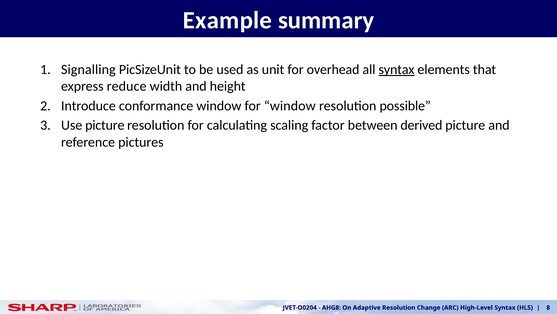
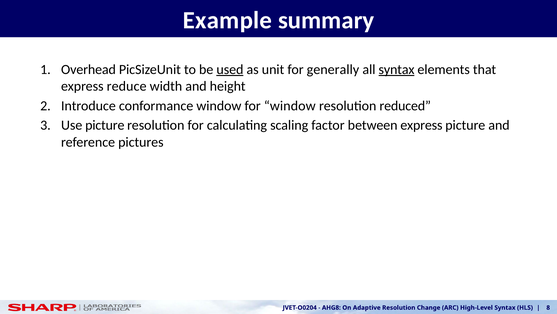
Signalling: Signalling -> Overhead
used underline: none -> present
overhead: overhead -> generally
possible: possible -> reduced
between derived: derived -> express
